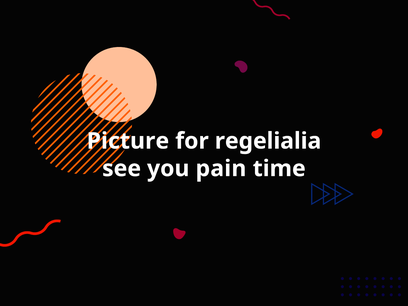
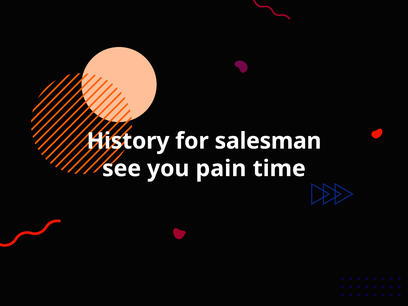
Picture: Picture -> History
regelialia: regelialia -> salesman
